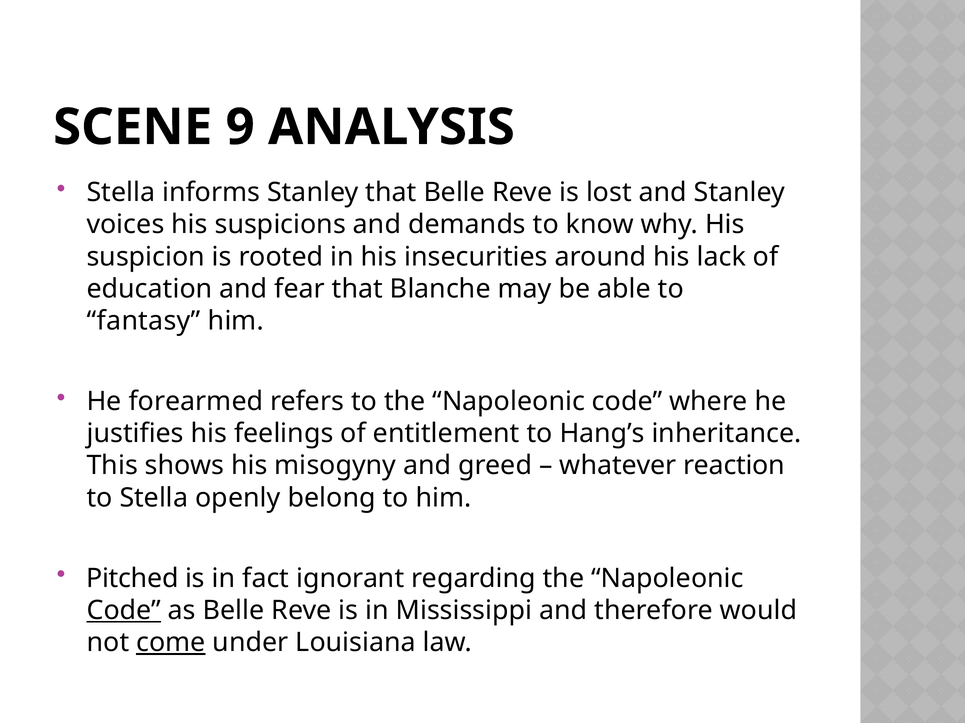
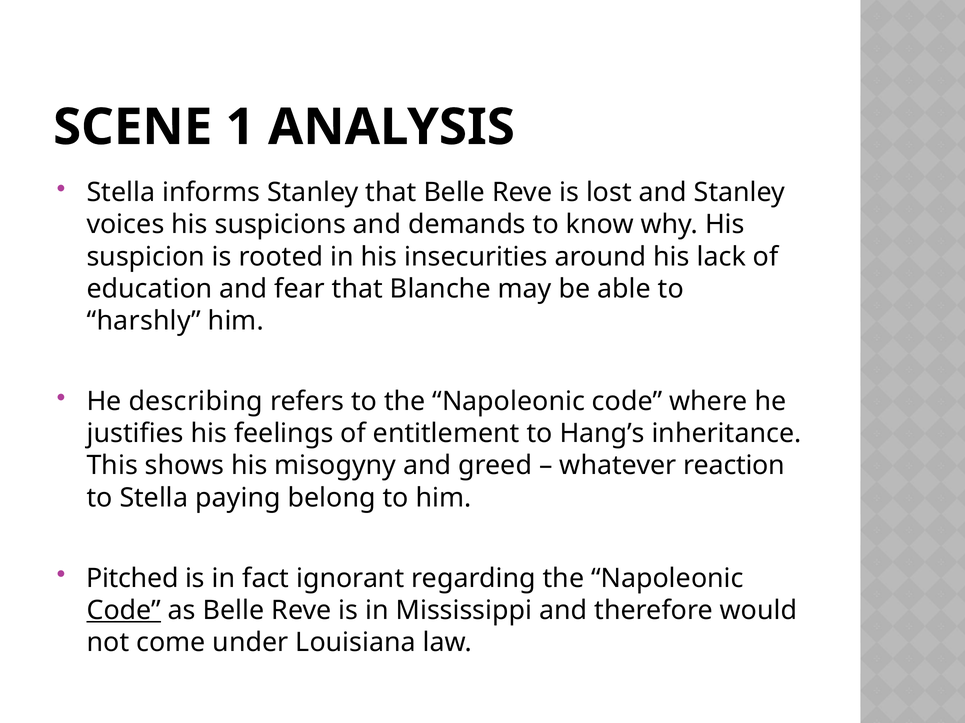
9: 9 -> 1
fantasy: fantasy -> harshly
forearmed: forearmed -> describing
openly: openly -> paying
come underline: present -> none
